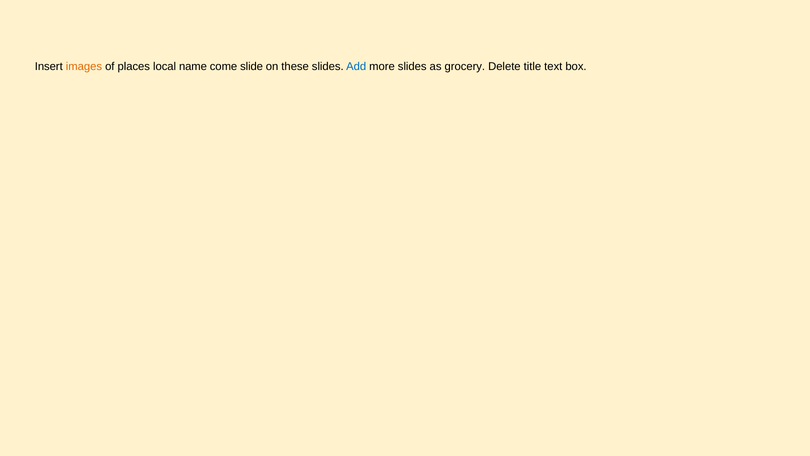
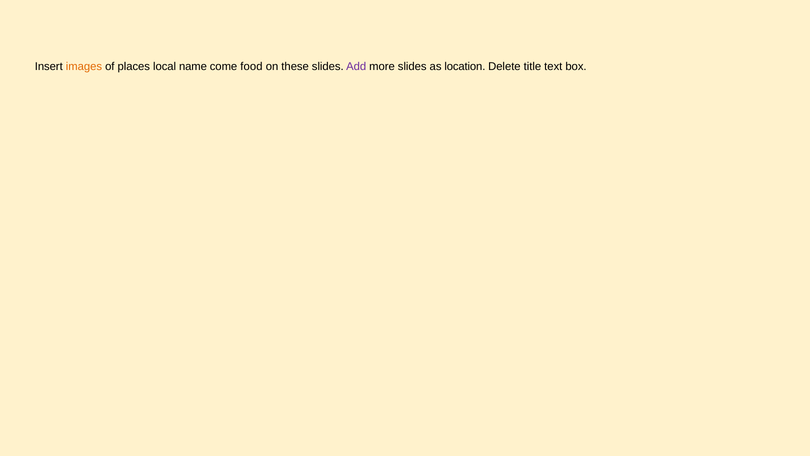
slide: slide -> food
Add colour: blue -> purple
grocery: grocery -> location
